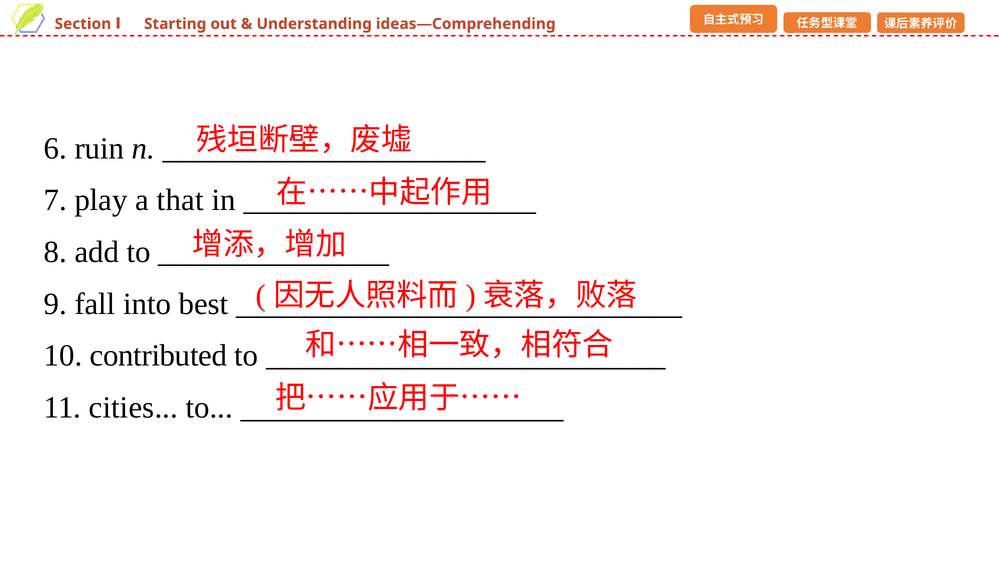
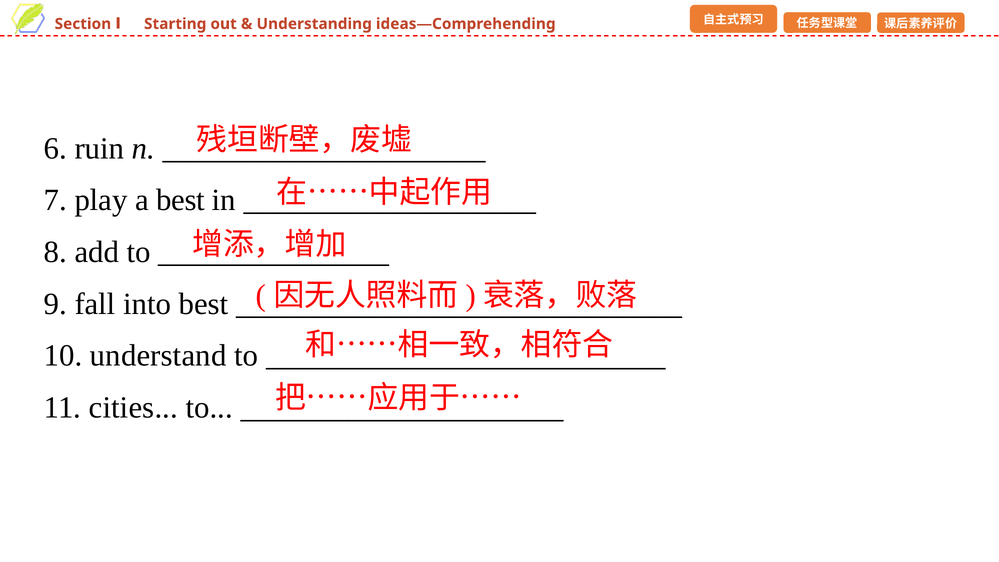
a that: that -> best
contributed: contributed -> understand
